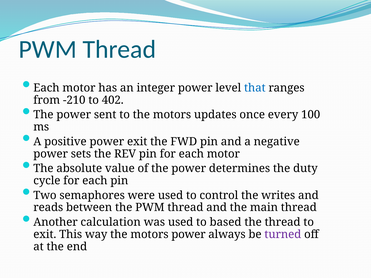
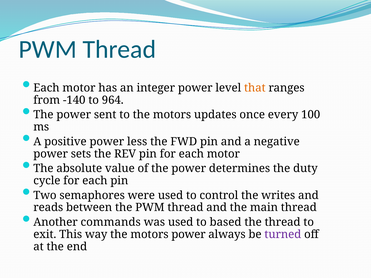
that colour: blue -> orange
-210: -210 -> -140
402: 402 -> 964
power exit: exit -> less
calculation: calculation -> commands
